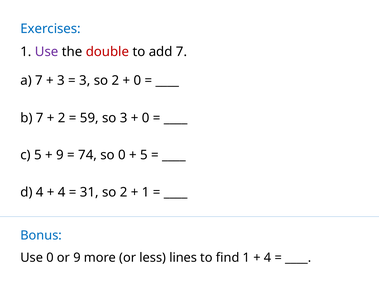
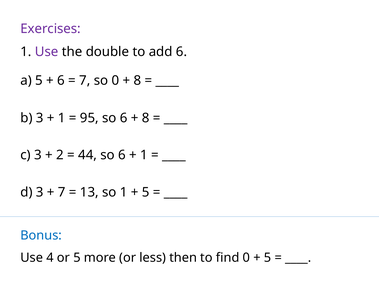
Exercises colour: blue -> purple
double colour: red -> black
add 7: 7 -> 6
a 7: 7 -> 5
3 at (61, 81): 3 -> 6
3 at (85, 81): 3 -> 7
2 at (115, 81): 2 -> 0
0 at (137, 81): 0 -> 8
b 7: 7 -> 3
2 at (62, 118): 2 -> 1
59: 59 -> 95
3 at (124, 118): 3 -> 6
0 at (146, 118): 0 -> 8
c 5: 5 -> 3
9 at (60, 155): 9 -> 2
74: 74 -> 44
0 at (122, 155): 0 -> 6
5 at (144, 155): 5 -> 1
d 4: 4 -> 3
4 at (62, 192): 4 -> 7
31: 31 -> 13
2 at (124, 192): 2 -> 1
1 at (146, 192): 1 -> 5
Use 0: 0 -> 4
or 9: 9 -> 5
lines: lines -> then
find 1: 1 -> 0
4 at (268, 258): 4 -> 5
